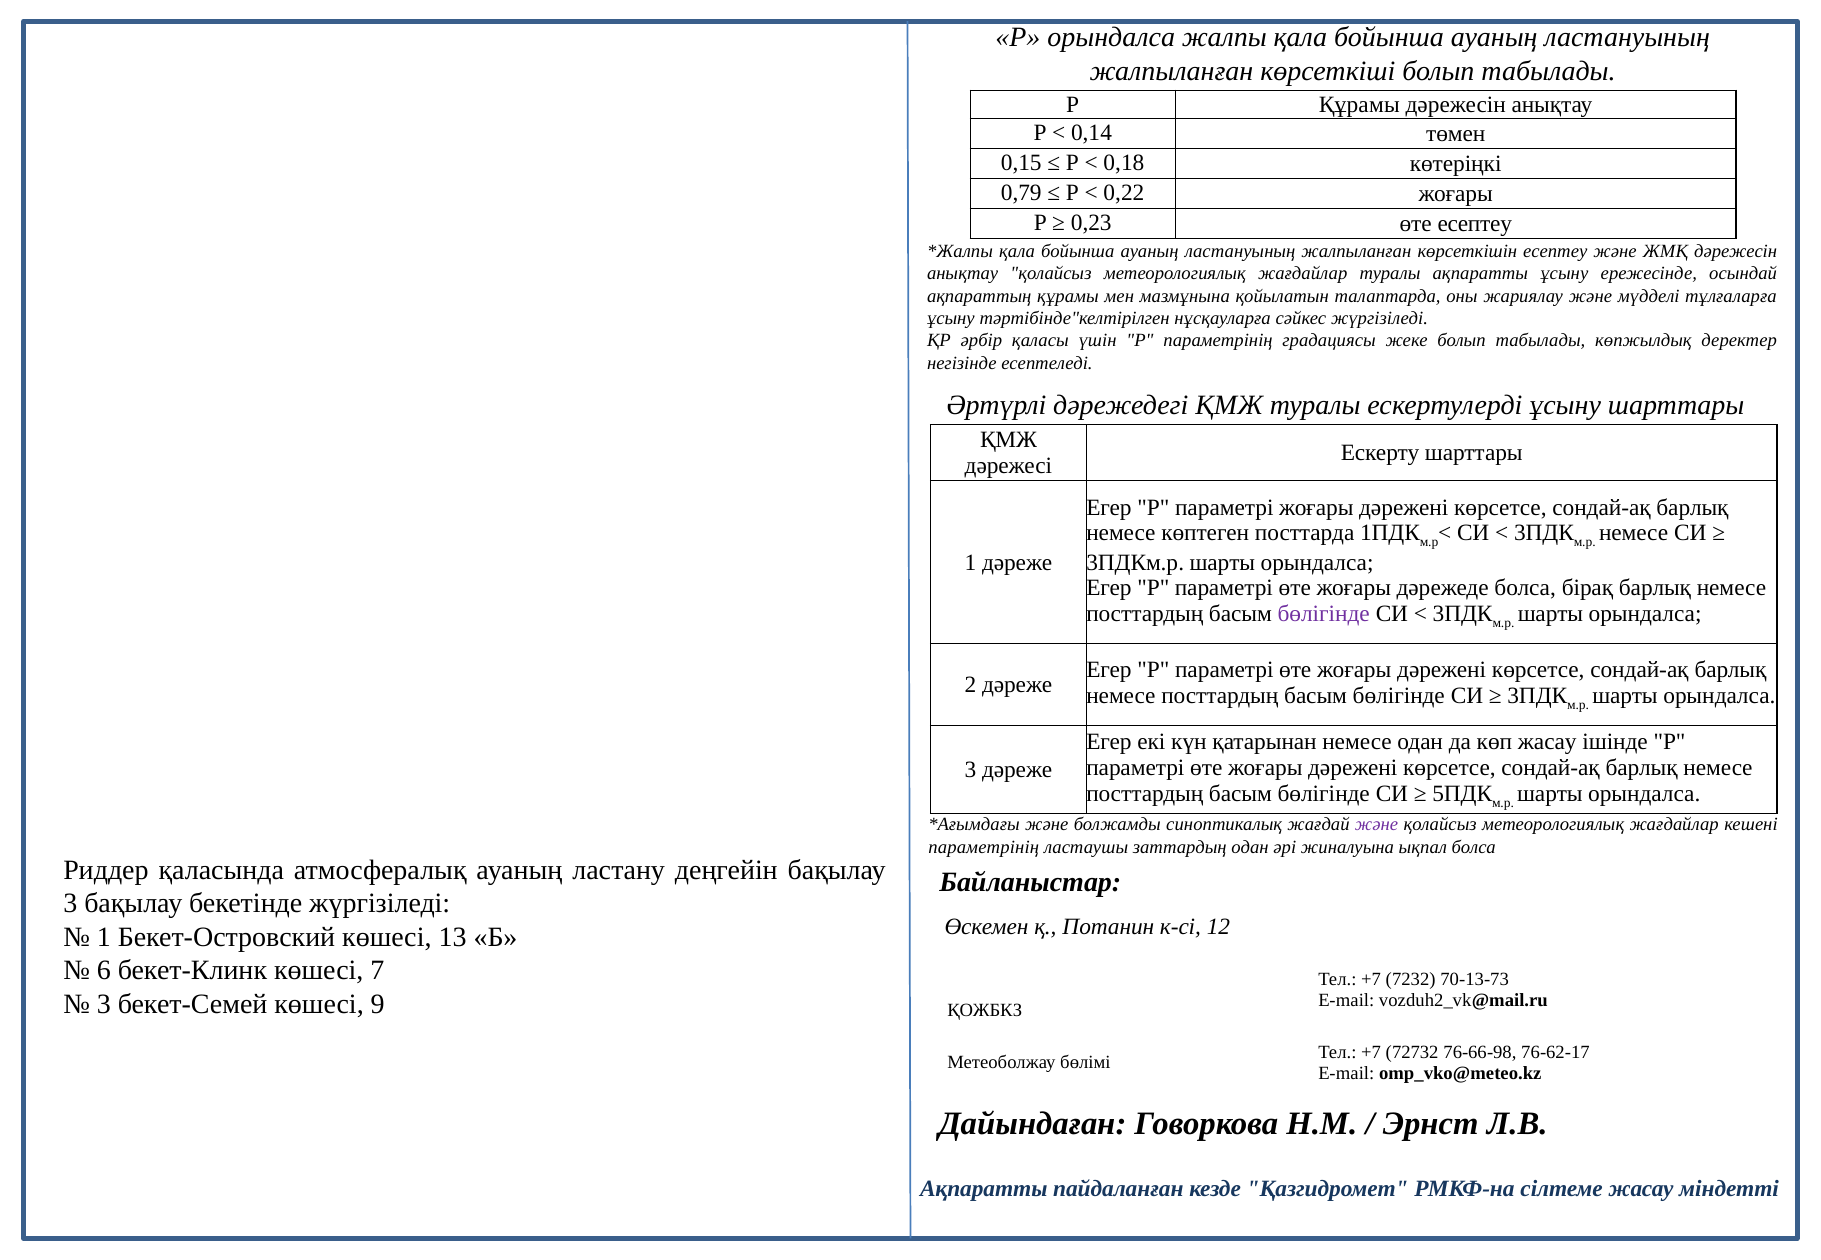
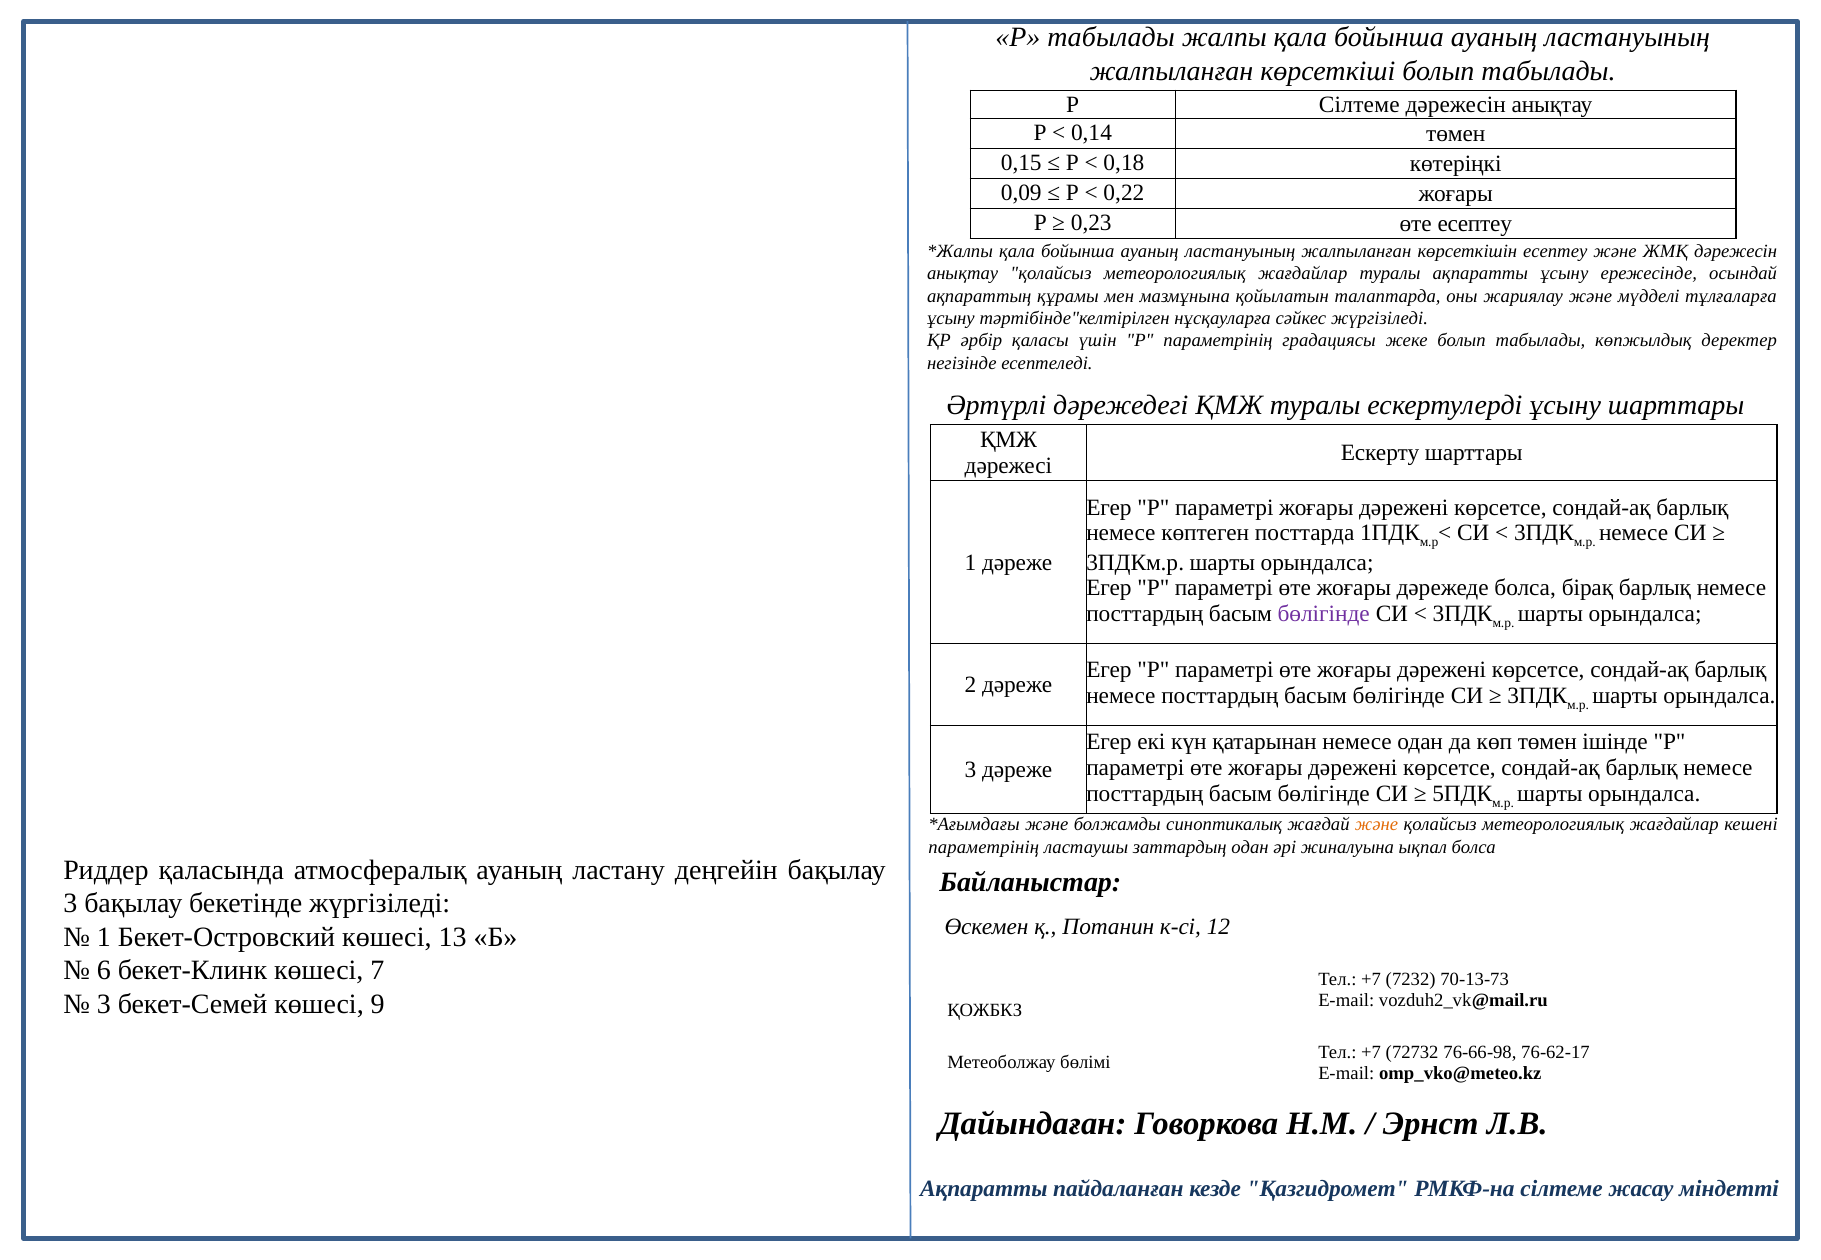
Р орындалса: орындалса -> табылады
Р Құрамы: Құрамы -> Сілтеме
0,79: 0,79 -> 0,09
көп жасау: жасау -> төмен
және at (1377, 825) colour: purple -> orange
